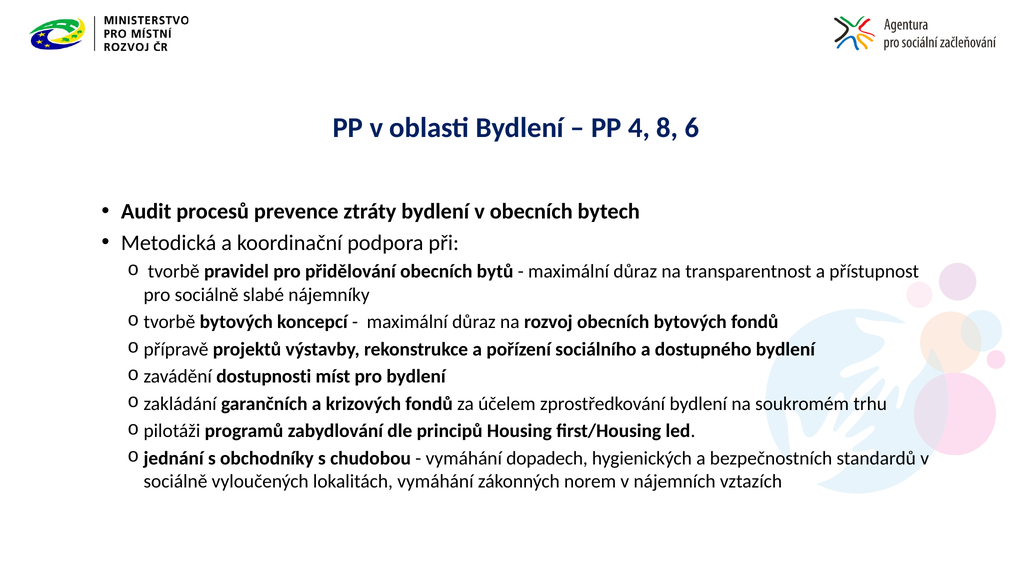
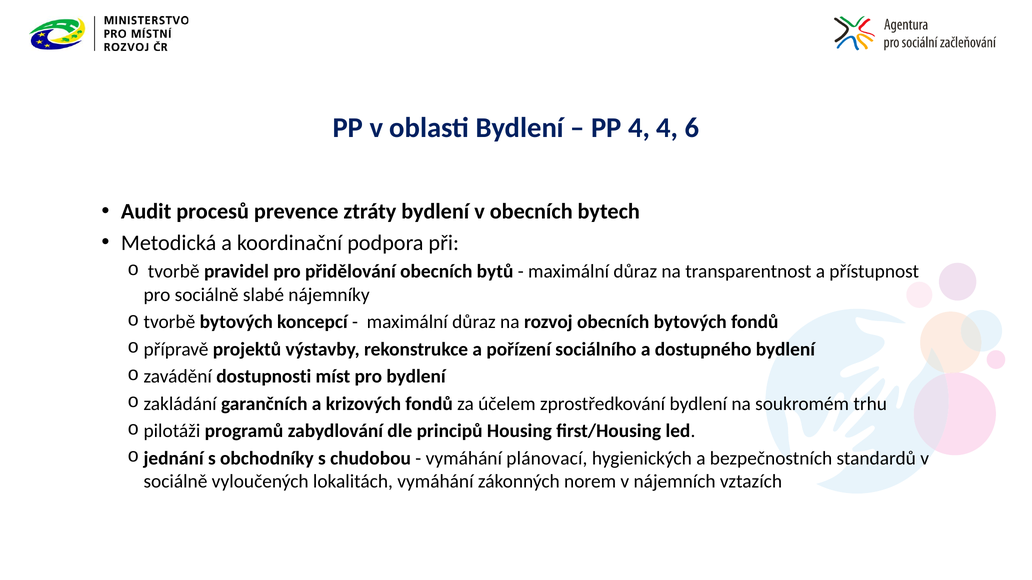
4 8: 8 -> 4
dopadech: dopadech -> plánovací
